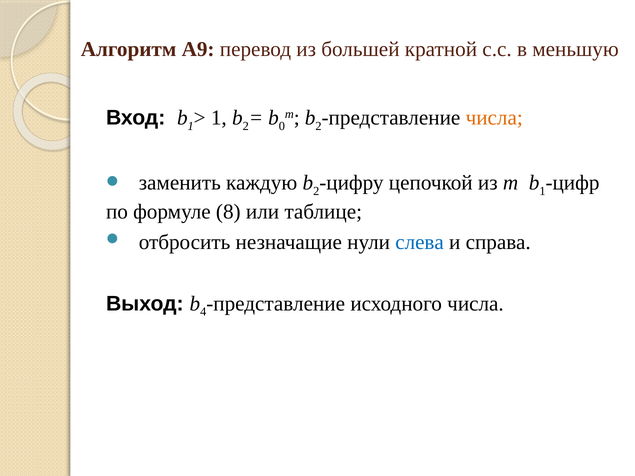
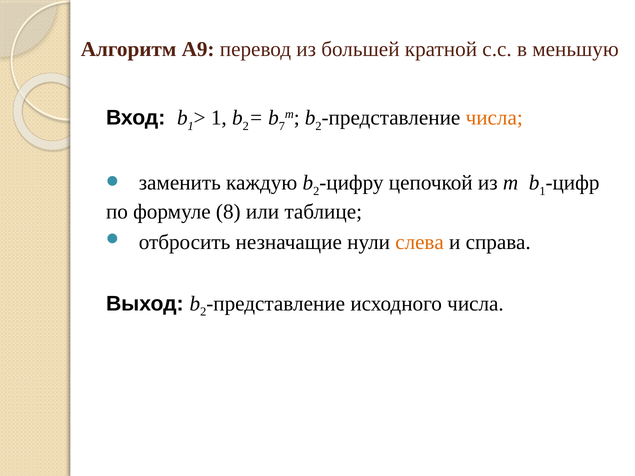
0: 0 -> 7
слева colour: blue -> orange
4 at (203, 312): 4 -> 2
